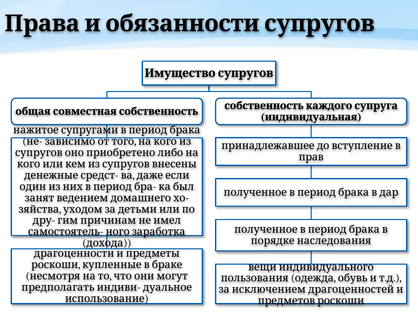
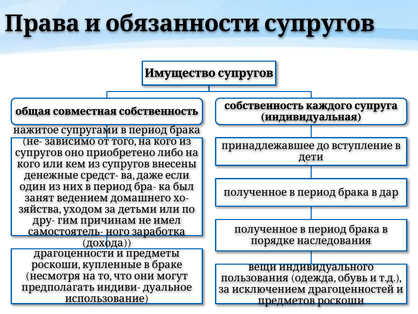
прав: прав -> дети
